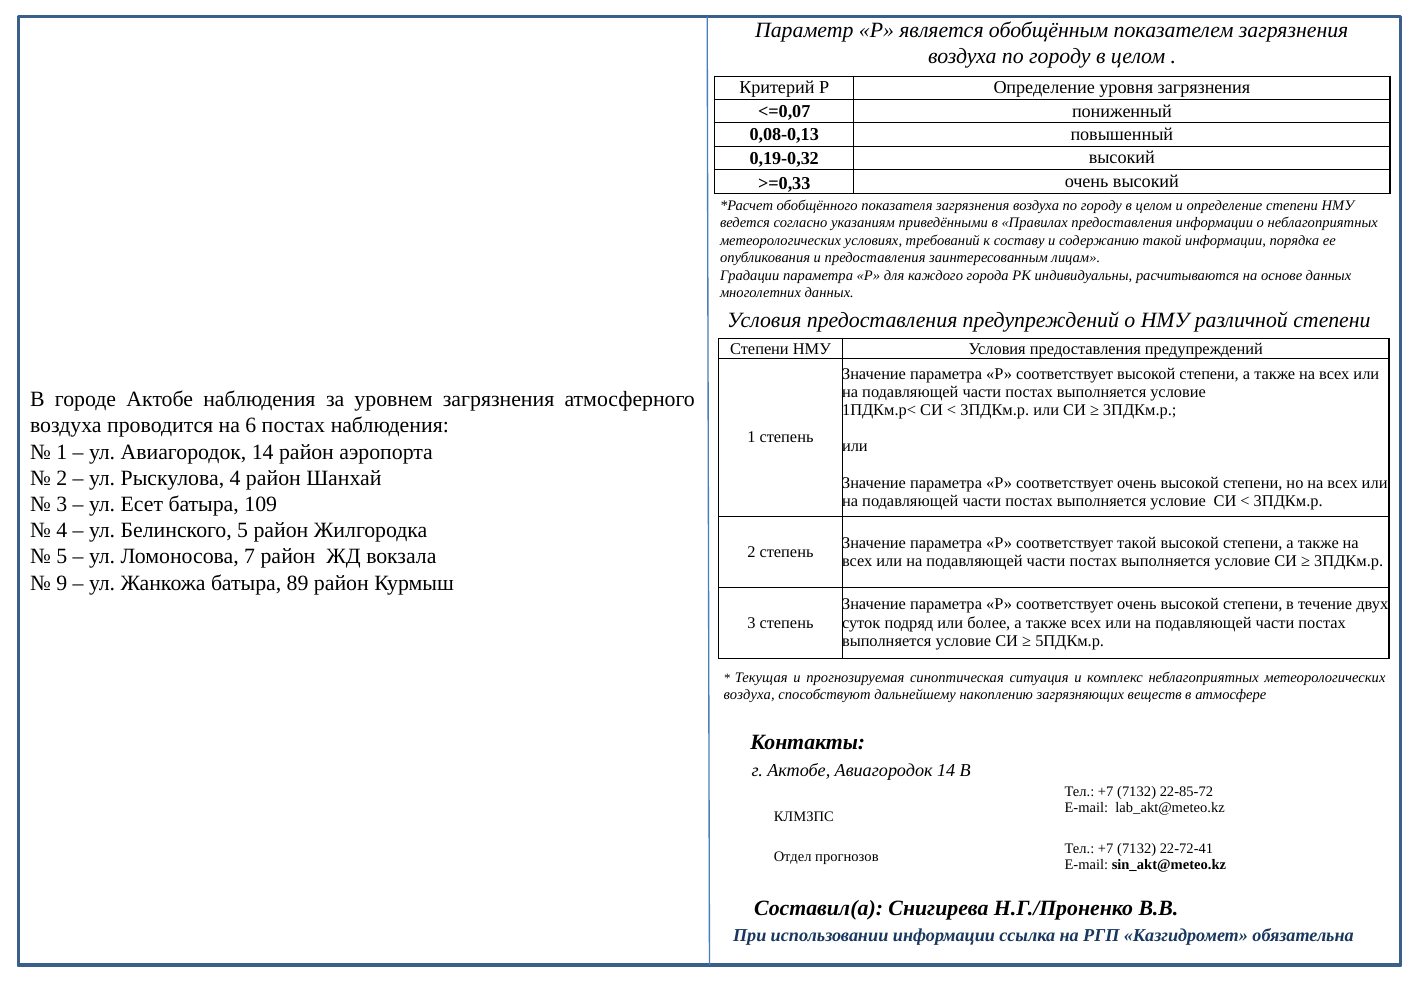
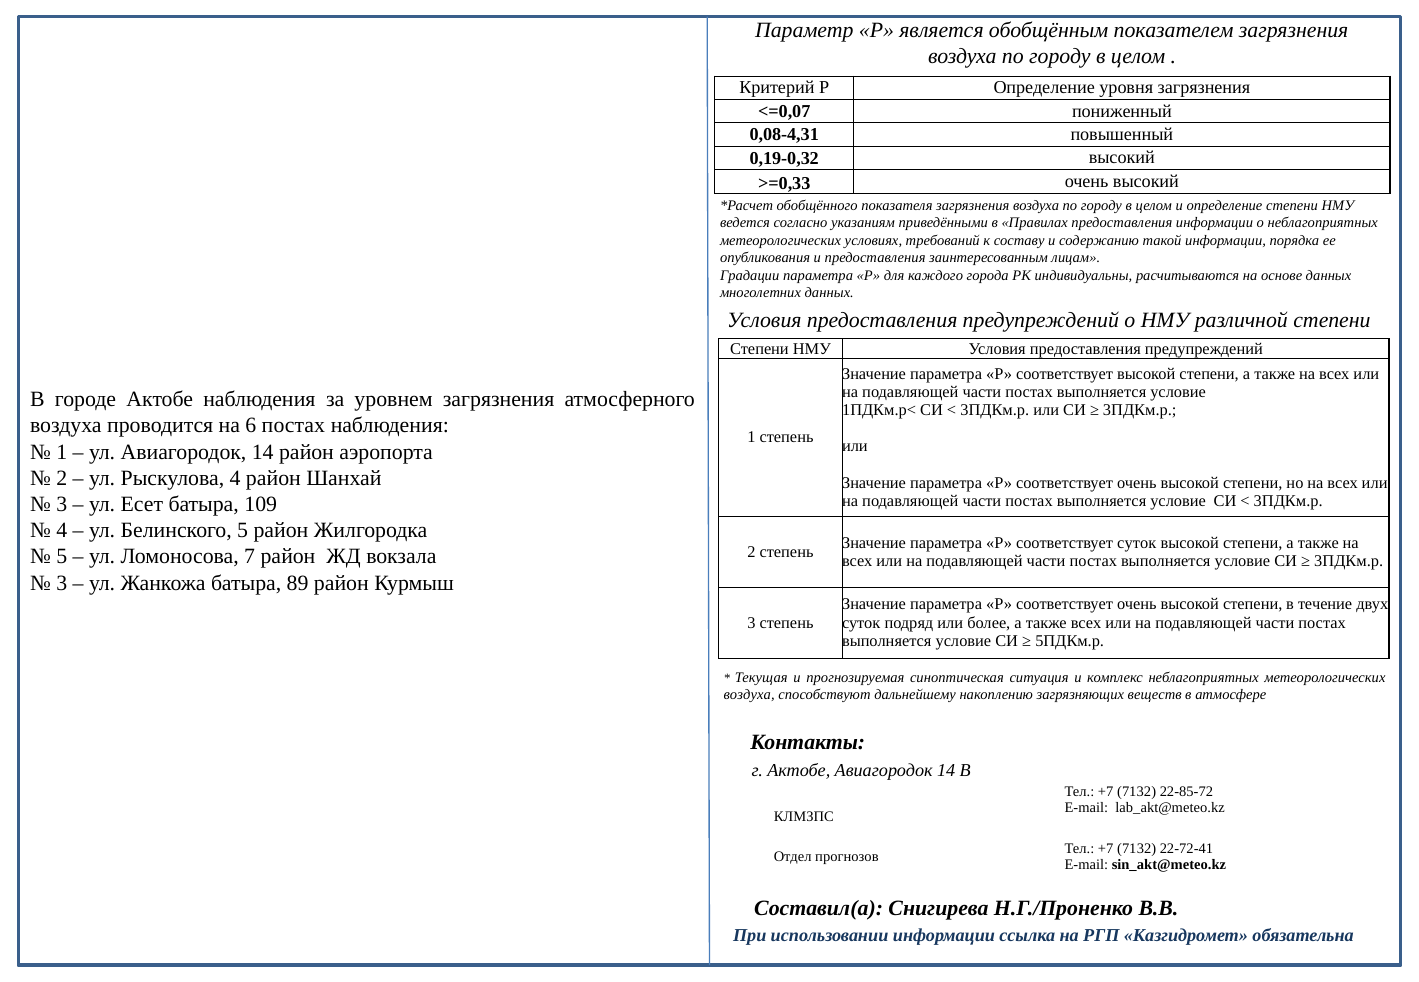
0,08-0,13: 0,08-0,13 -> 0,08-4,31
соответствует такой: такой -> суток
9 at (62, 583): 9 -> 3
